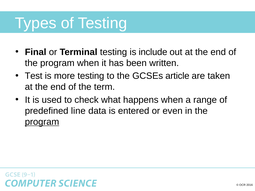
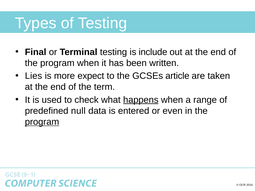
Test: Test -> Lies
more testing: testing -> expect
happens underline: none -> present
line: line -> null
